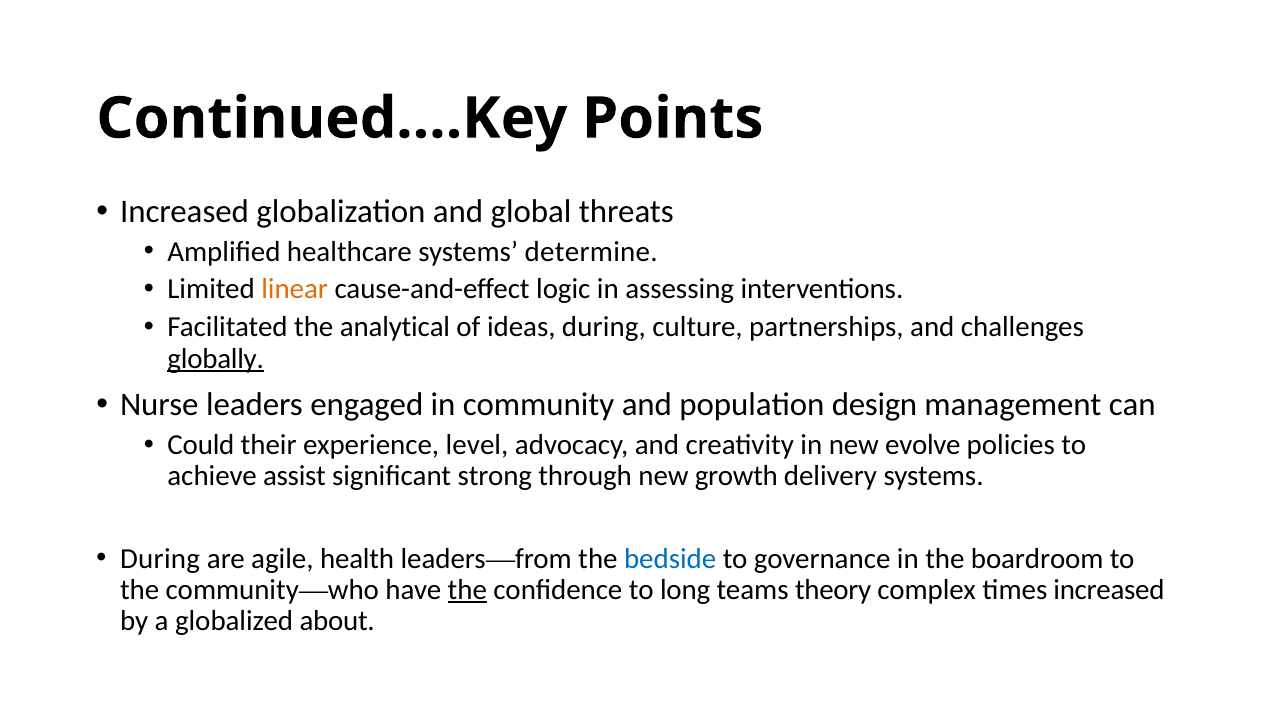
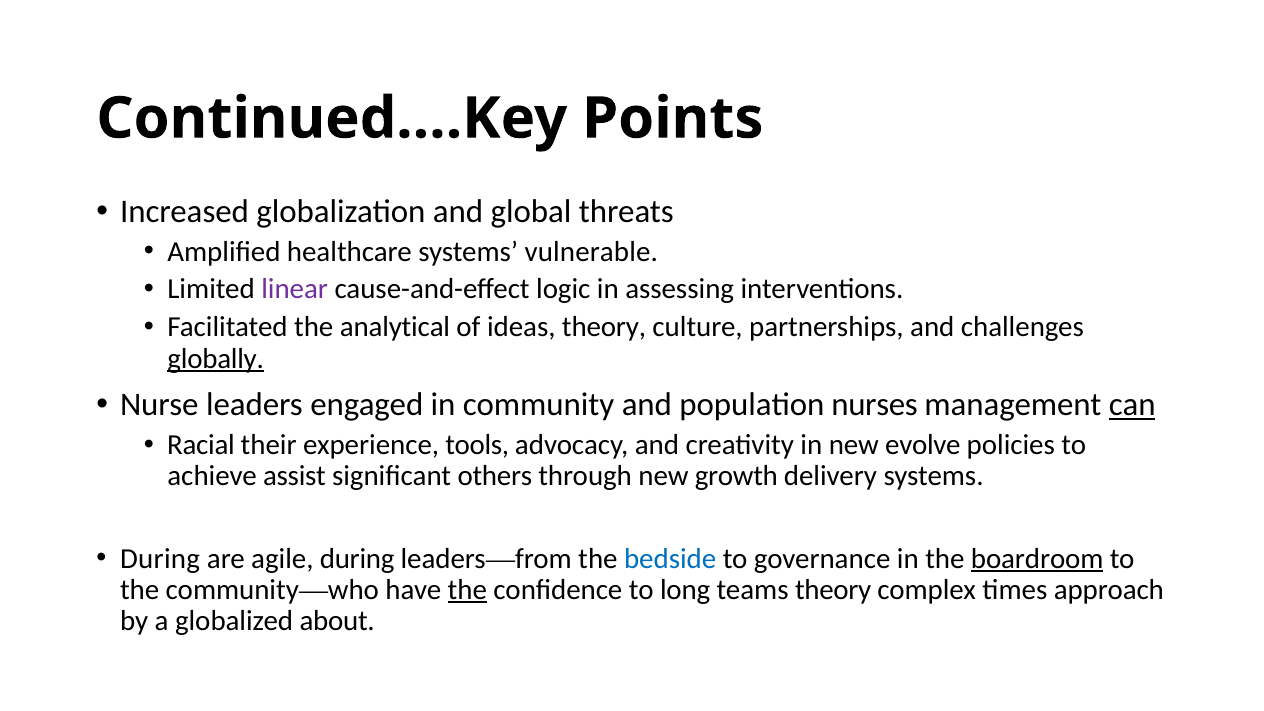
determine: determine -> vulnerable
linear colour: orange -> purple
ideas during: during -> theory
design: design -> nurses
can underline: none -> present
Could: Could -> Racial
level: level -> tools
strong: strong -> others
agile health: health -> during
boardroom underline: none -> present
times increased: increased -> approach
